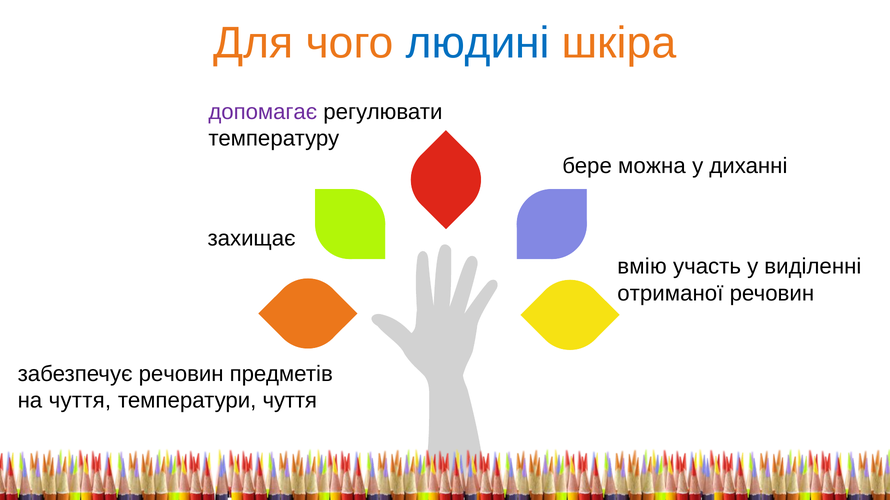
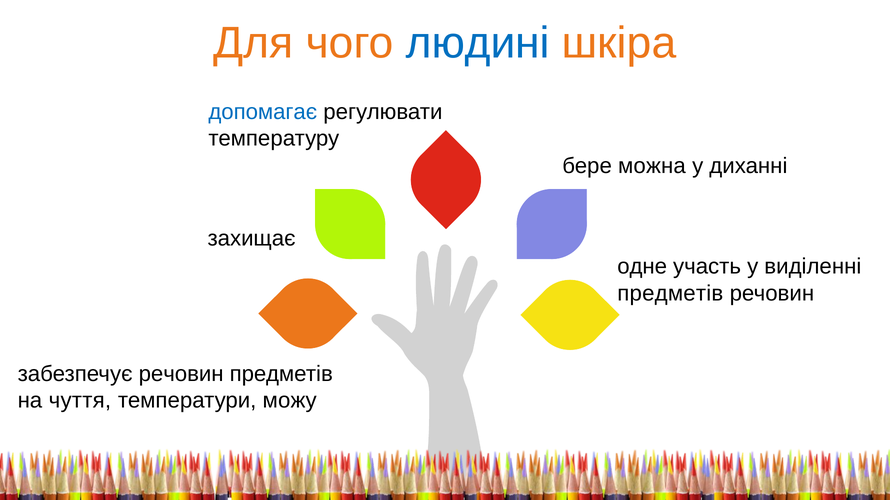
допомагає colour: purple -> blue
вмію: вмію -> одне
отриманої at (670, 294): отриманої -> предметів
температури чуття: чуття -> можу
